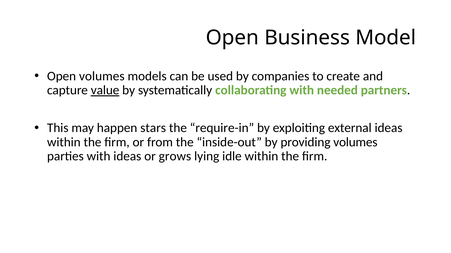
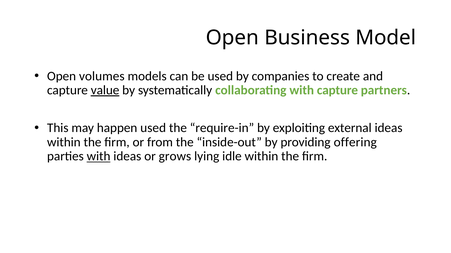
with needed: needed -> capture
happen stars: stars -> used
providing volumes: volumes -> offering
with at (99, 157) underline: none -> present
